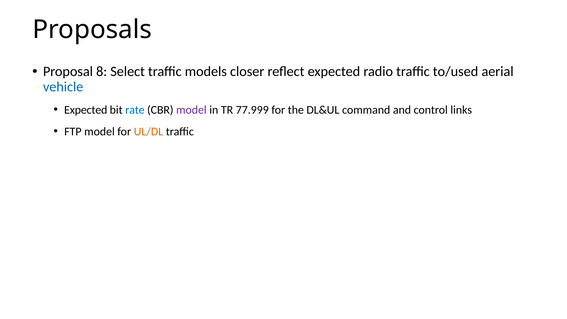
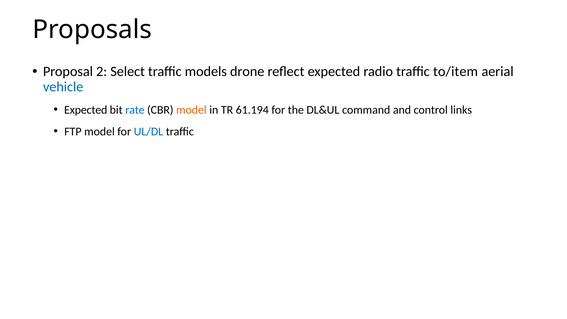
8: 8 -> 2
closer: closer -> drone
to/used: to/used -> to/item
model at (191, 110) colour: purple -> orange
77.999: 77.999 -> 61.194
UL/DL colour: orange -> blue
